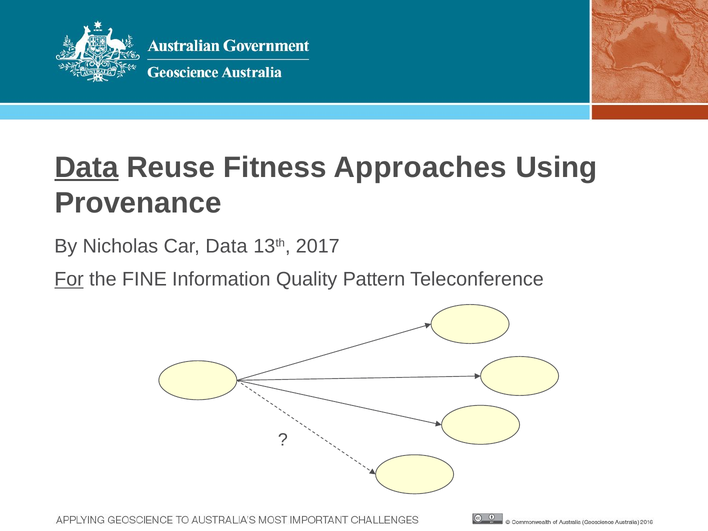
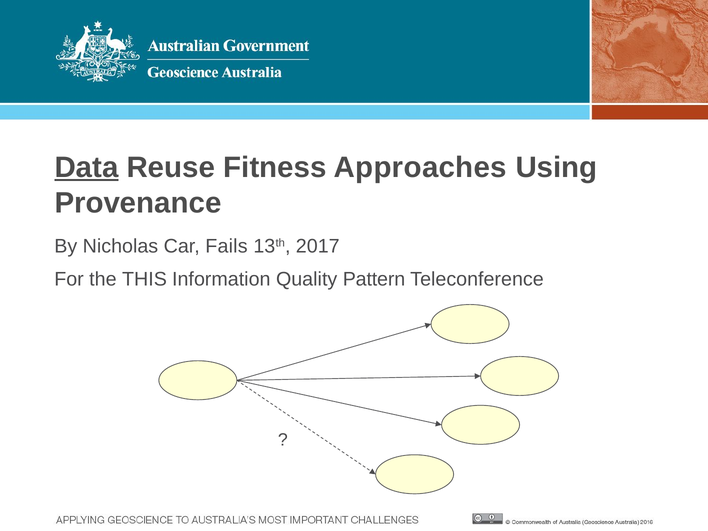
Car Data: Data -> Fails
For underline: present -> none
FINE: FINE -> THIS
